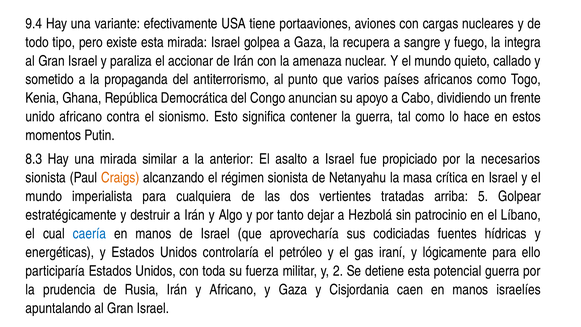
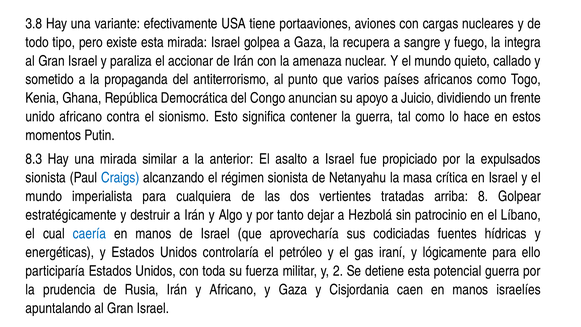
9.4: 9.4 -> 3.8
Cabo: Cabo -> Juicio
necesarios: necesarios -> expulsados
Craigs colour: orange -> blue
5: 5 -> 8
